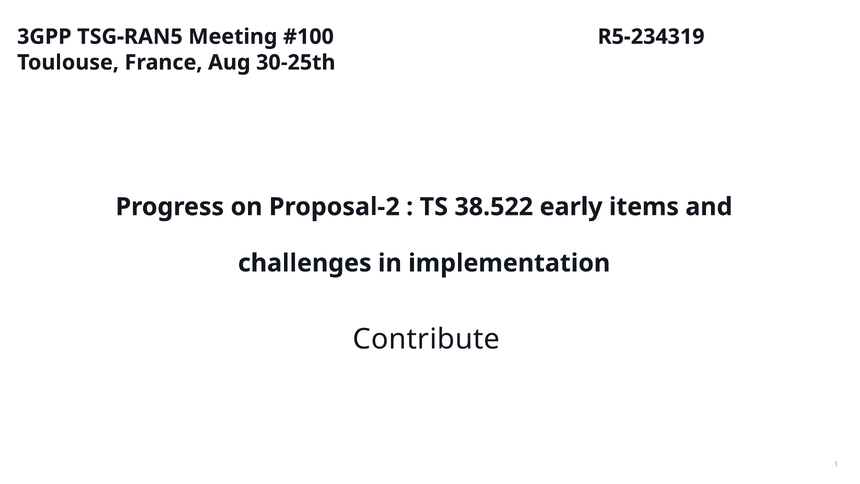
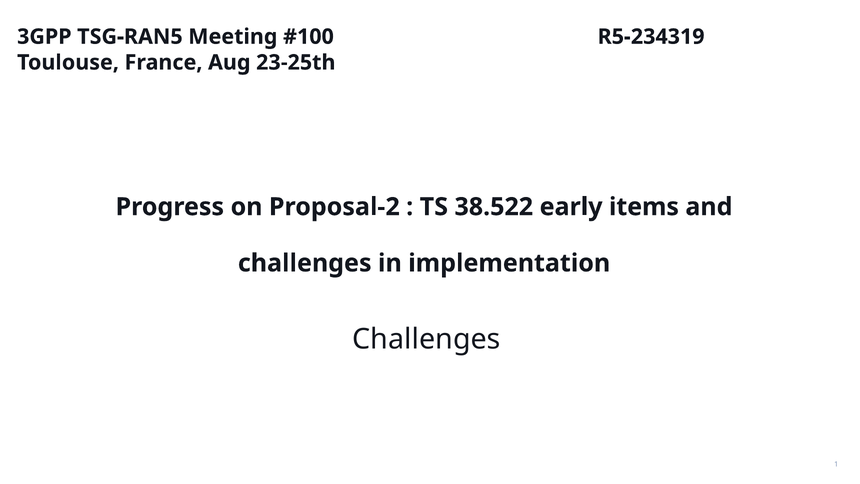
30-25th: 30-25th -> 23-25th
Contribute at (426, 339): Contribute -> Challenges
